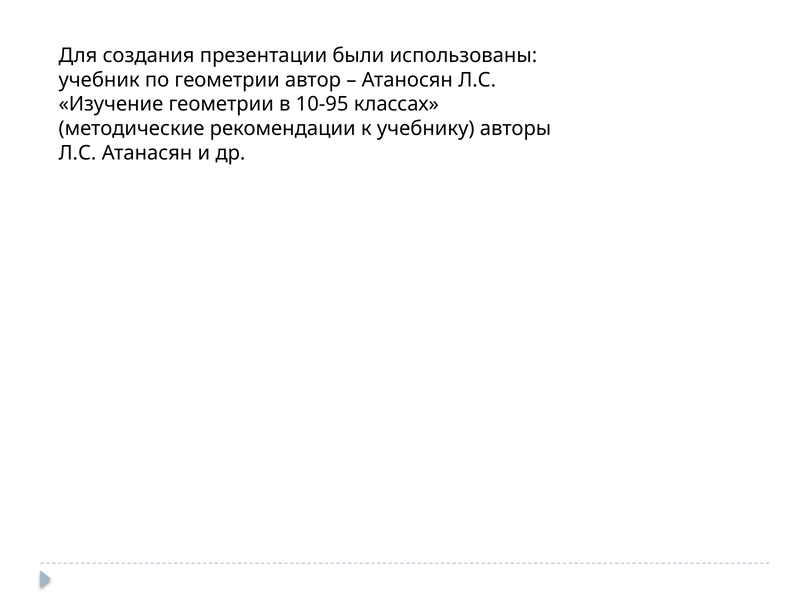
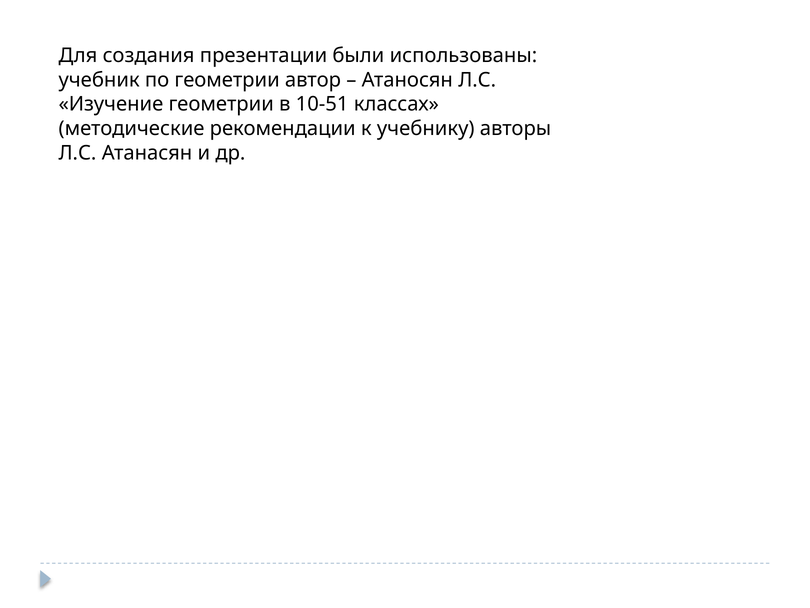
10-95: 10-95 -> 10-51
